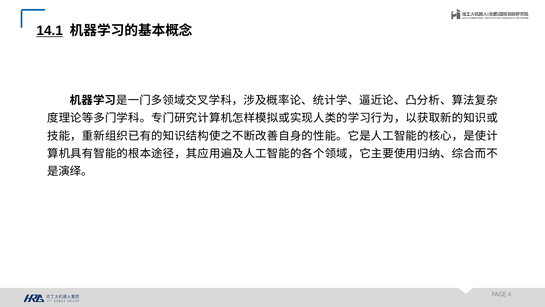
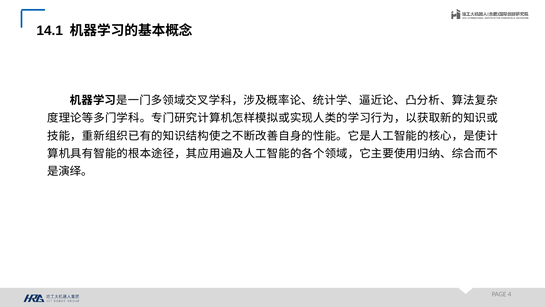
14.1 underline: present -> none
